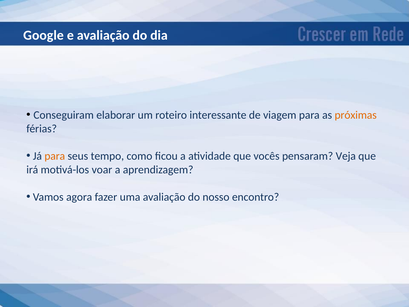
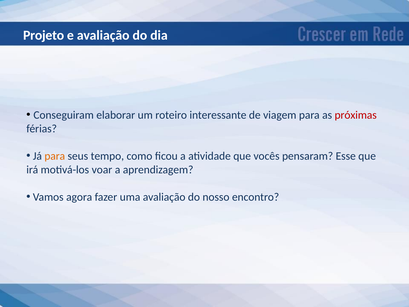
Google: Google -> Projeto
próximas colour: orange -> red
Veja: Veja -> Esse
